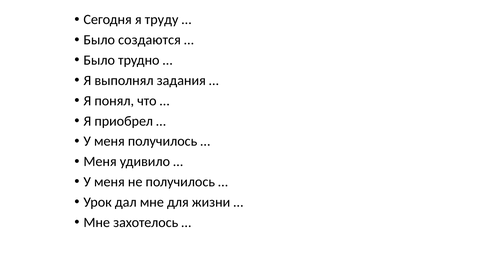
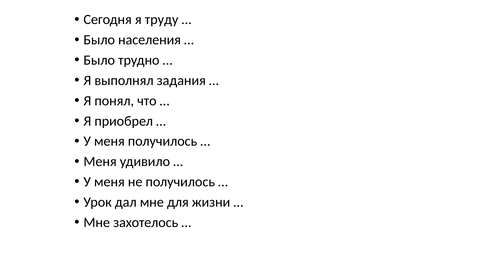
создаются: создаются -> населения
